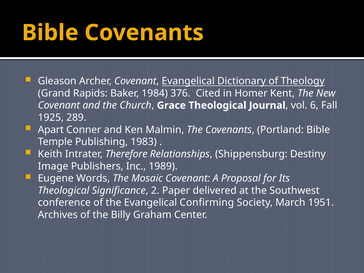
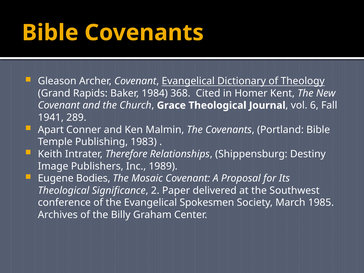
376: 376 -> 368
1925: 1925 -> 1941
Words: Words -> Bodies
Confirming: Confirming -> Spokesmen
1951: 1951 -> 1985
